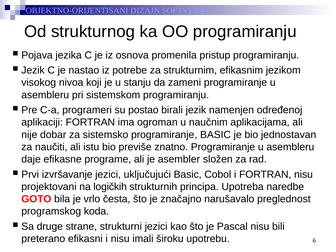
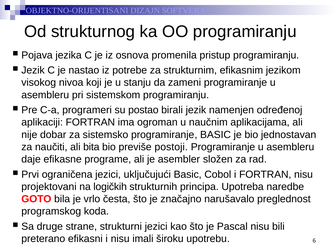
istu: istu -> bita
znatno: znatno -> postoji
izvršavanje: izvršavanje -> ograničena
